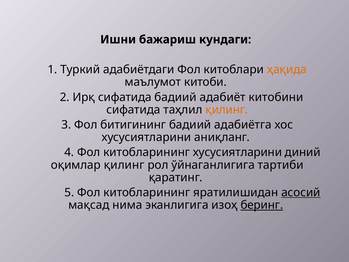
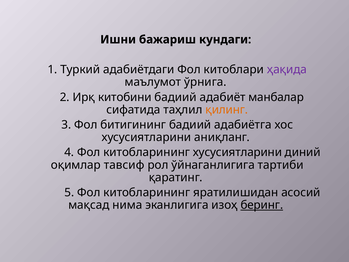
ҳақида colour: orange -> purple
китоби: китоби -> ўрнига
Ирқ сифатида: сифатида -> китобини
китобини: китобини -> манбалар
оқимлар қилинг: қилинг -> тавсиф
асосий underline: present -> none
